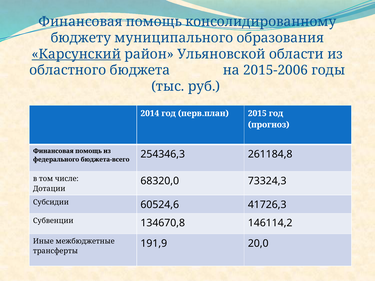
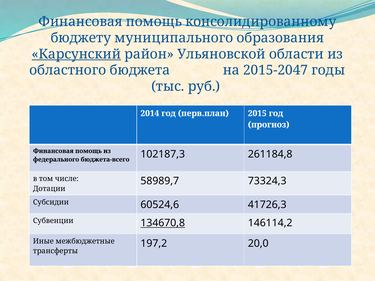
2015-2006: 2015-2006 -> 2015-2047
254346,3: 254346,3 -> 102187,3
68320,0: 68320,0 -> 58989,7
134670,8 underline: none -> present
191,9: 191,9 -> 197,2
